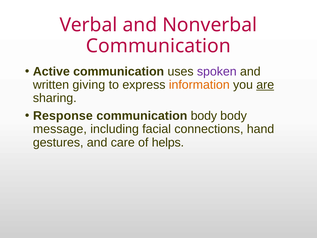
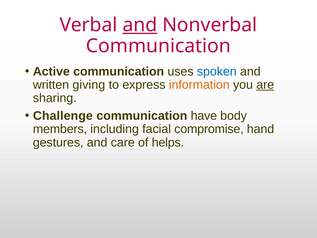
and at (140, 25) underline: none -> present
spoken colour: purple -> blue
Response: Response -> Challenge
communication body: body -> have
message: message -> members
connections: connections -> compromise
